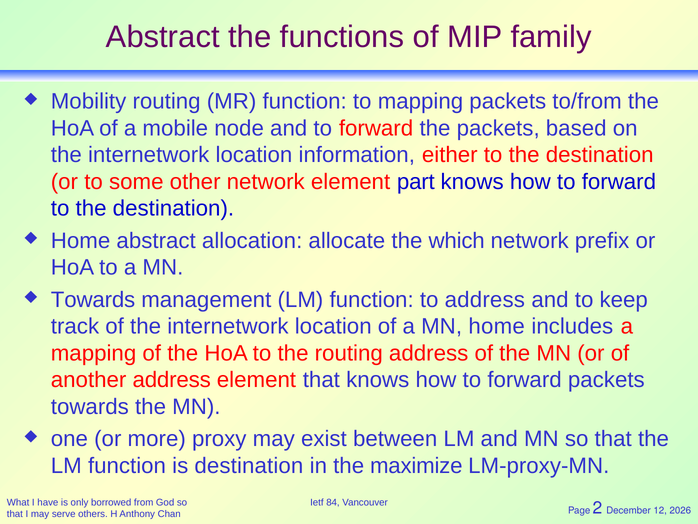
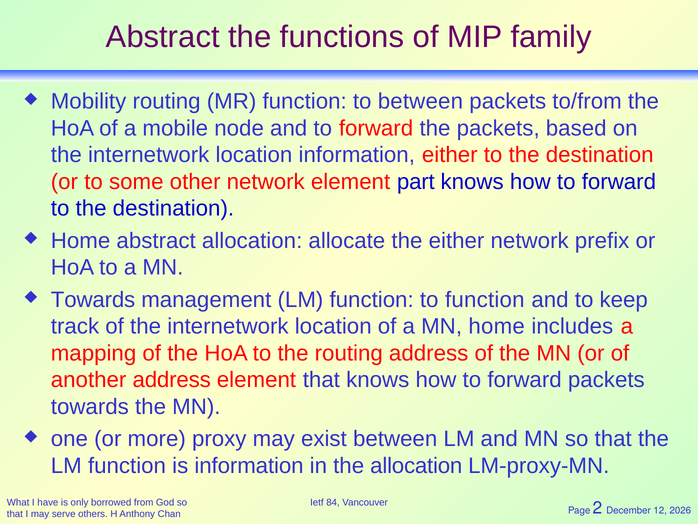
to mapping: mapping -> between
the which: which -> either
to address: address -> function
is destination: destination -> information
the maximize: maximize -> allocation
